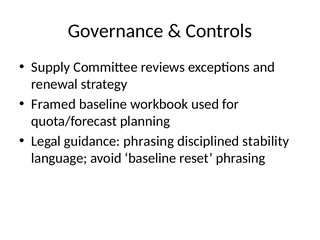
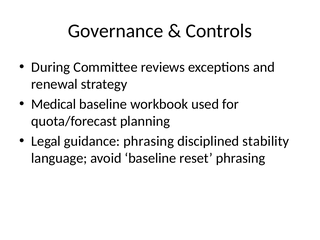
Supply: Supply -> During
Framed: Framed -> Medical
